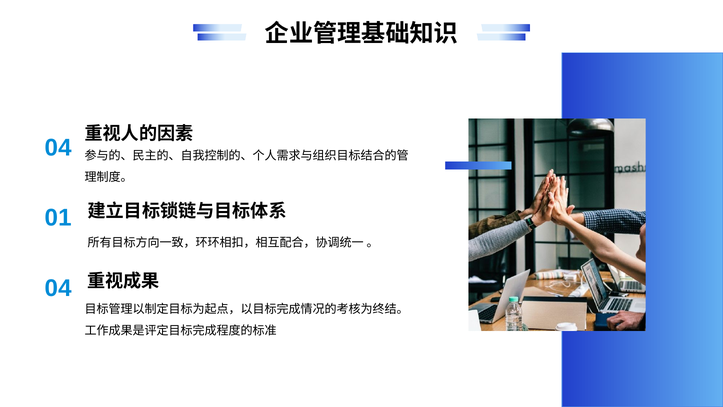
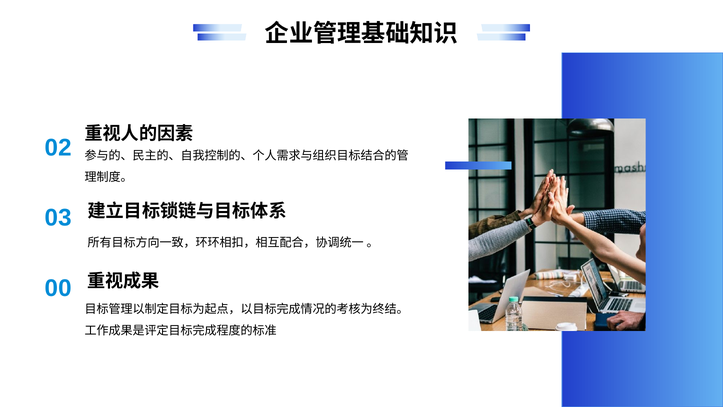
4 at (65, 148): 4 -> 2
1: 1 -> 3
4 at (65, 288): 4 -> 0
